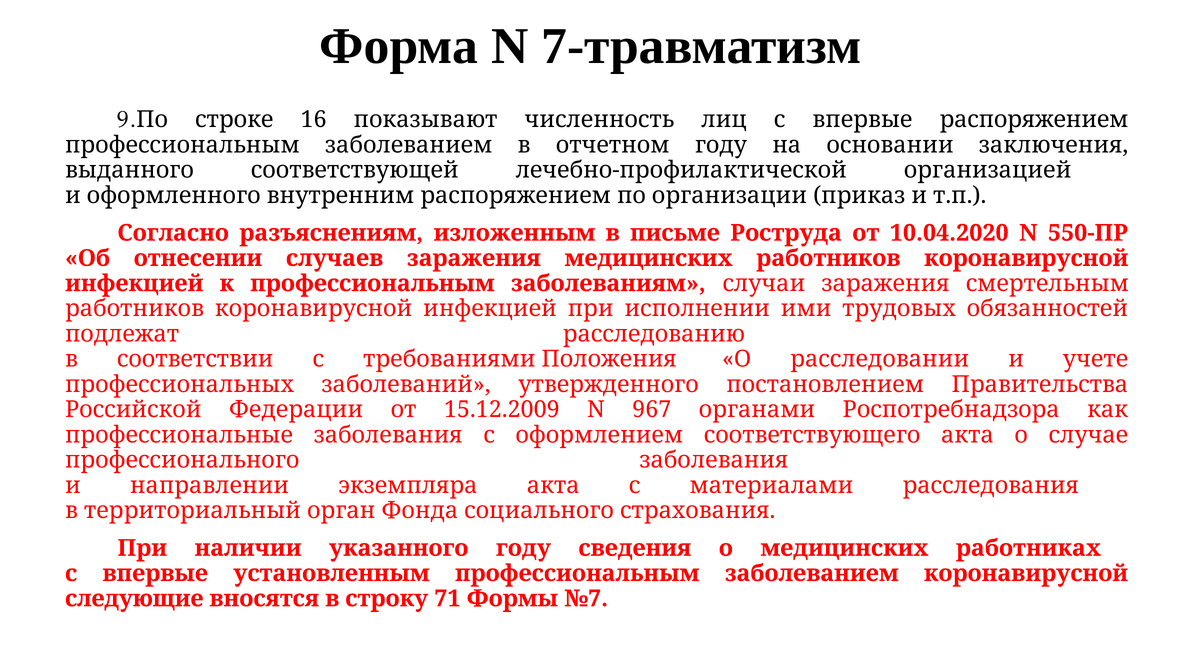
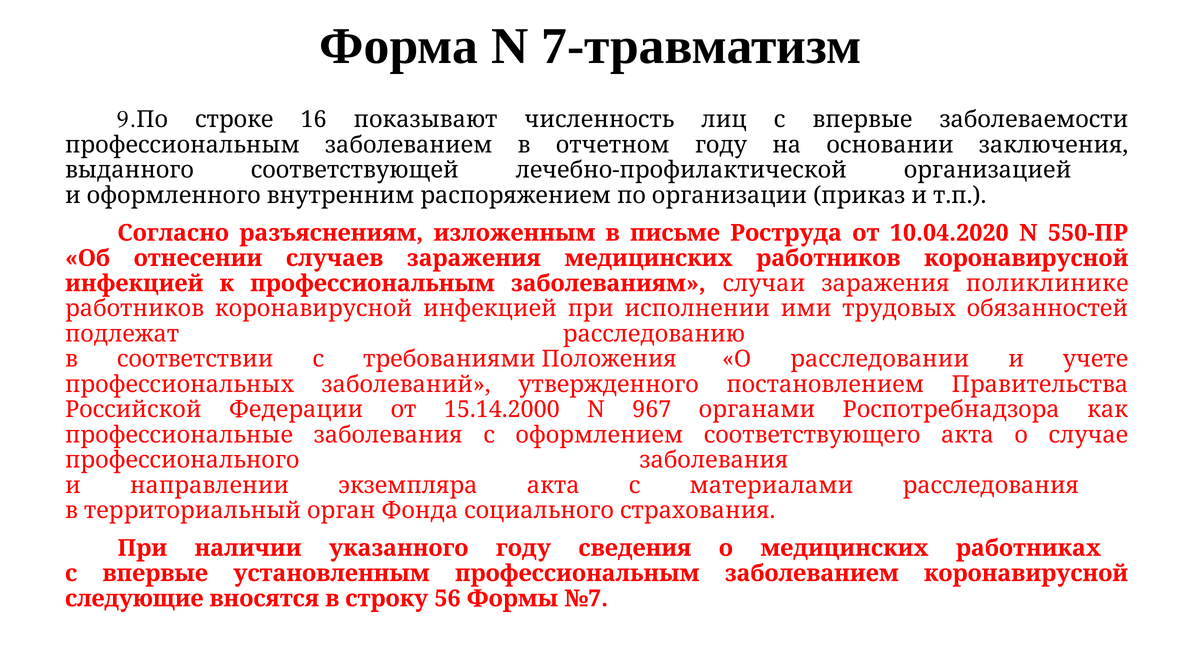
впервые распоряжением: распоряжением -> заболеваемости
смертельным: смертельным -> поликлинике
15.12.2009: 15.12.2009 -> 15.14.2000
71: 71 -> 56
